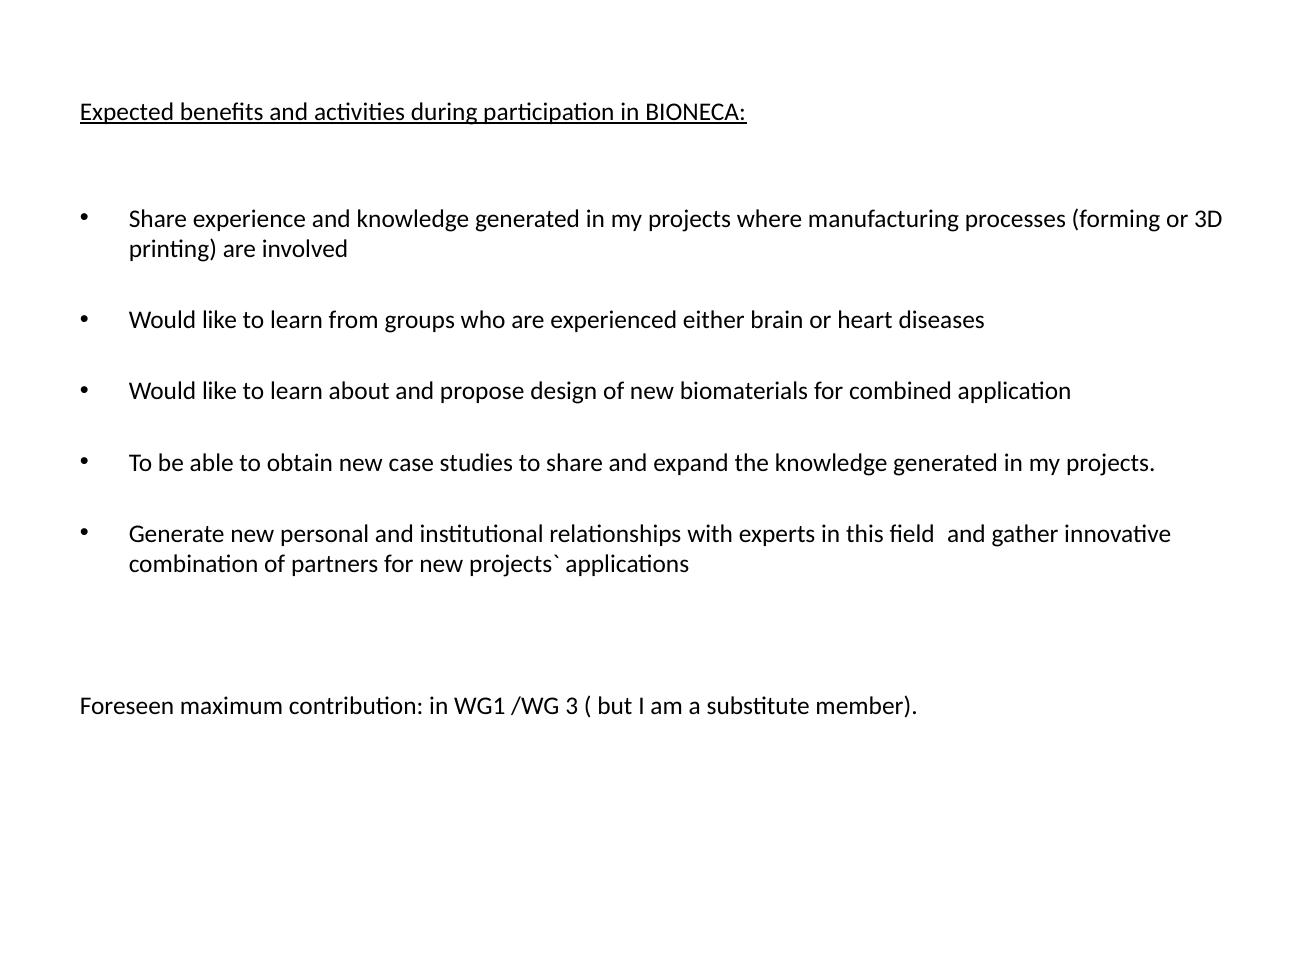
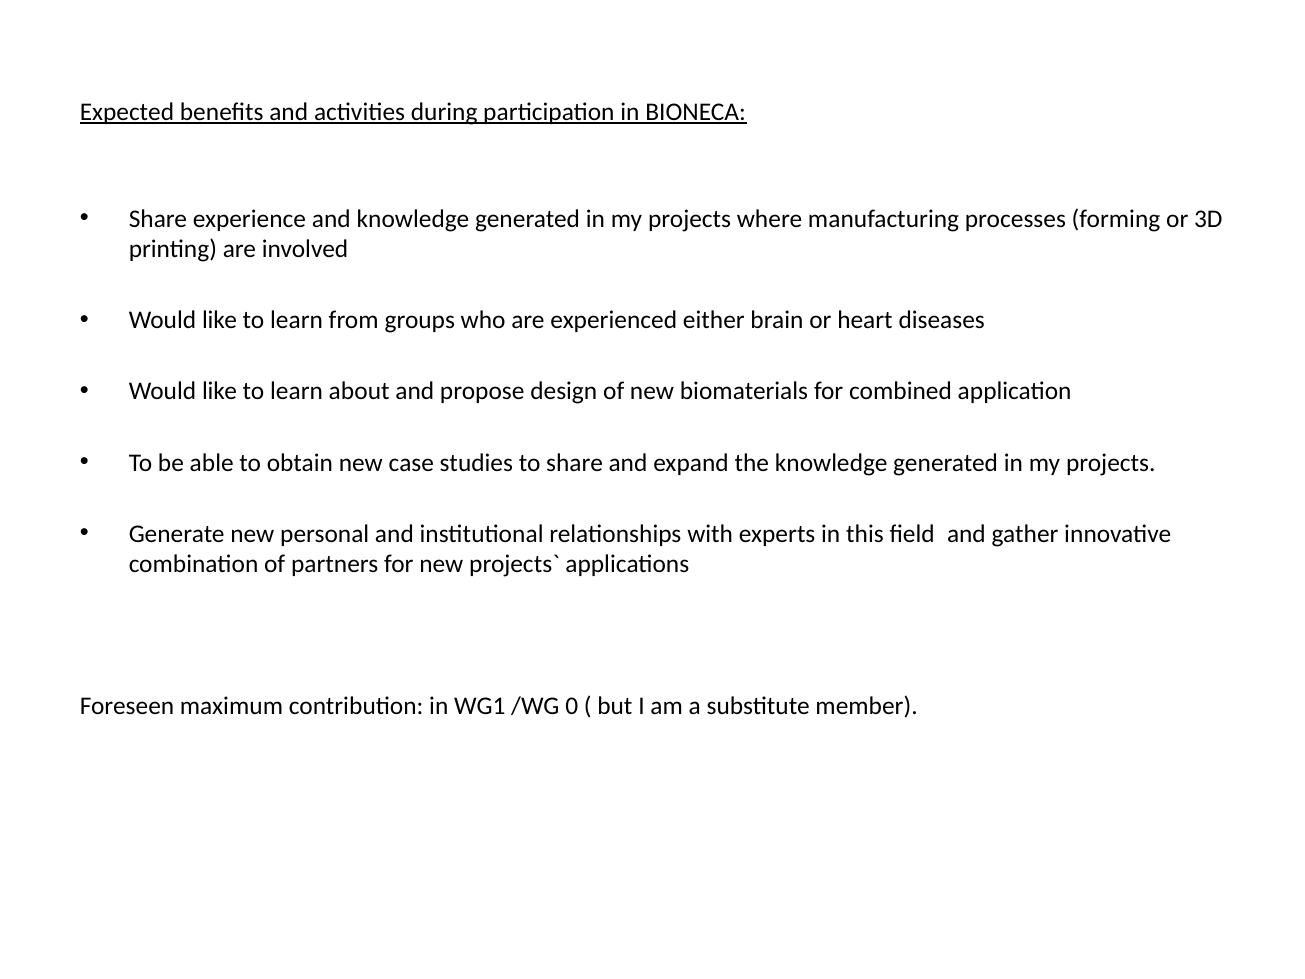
3: 3 -> 0
